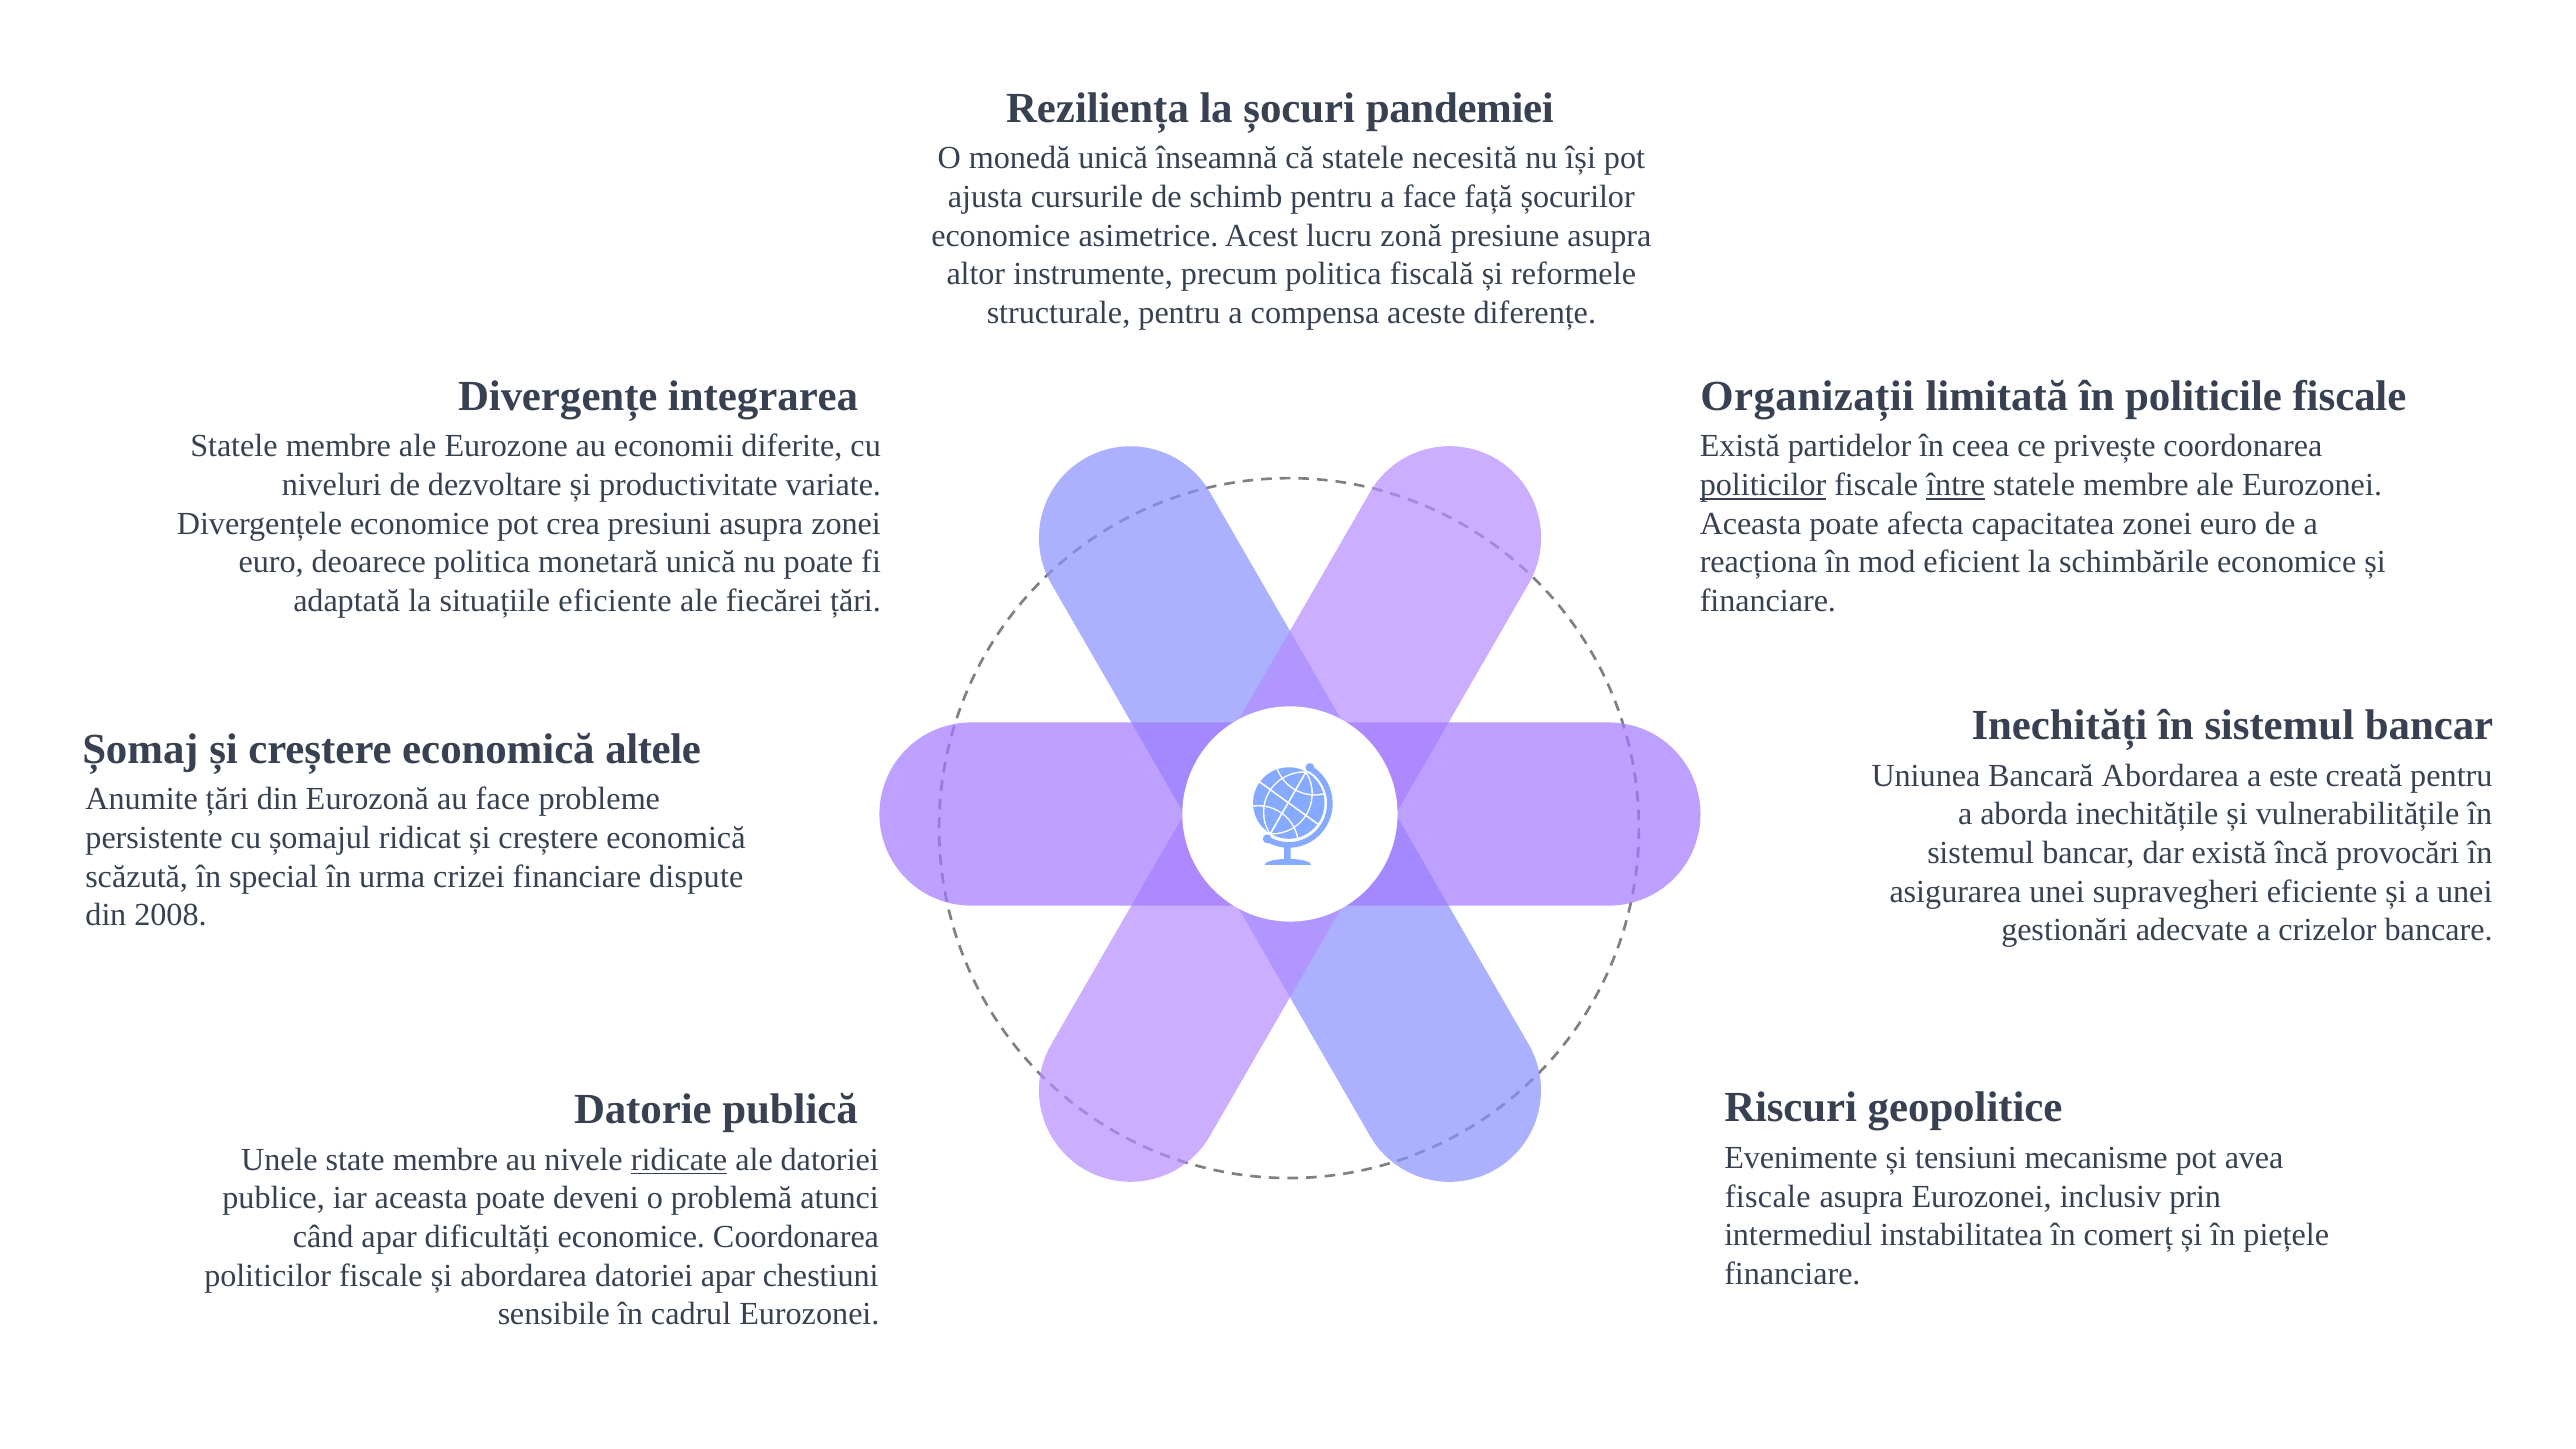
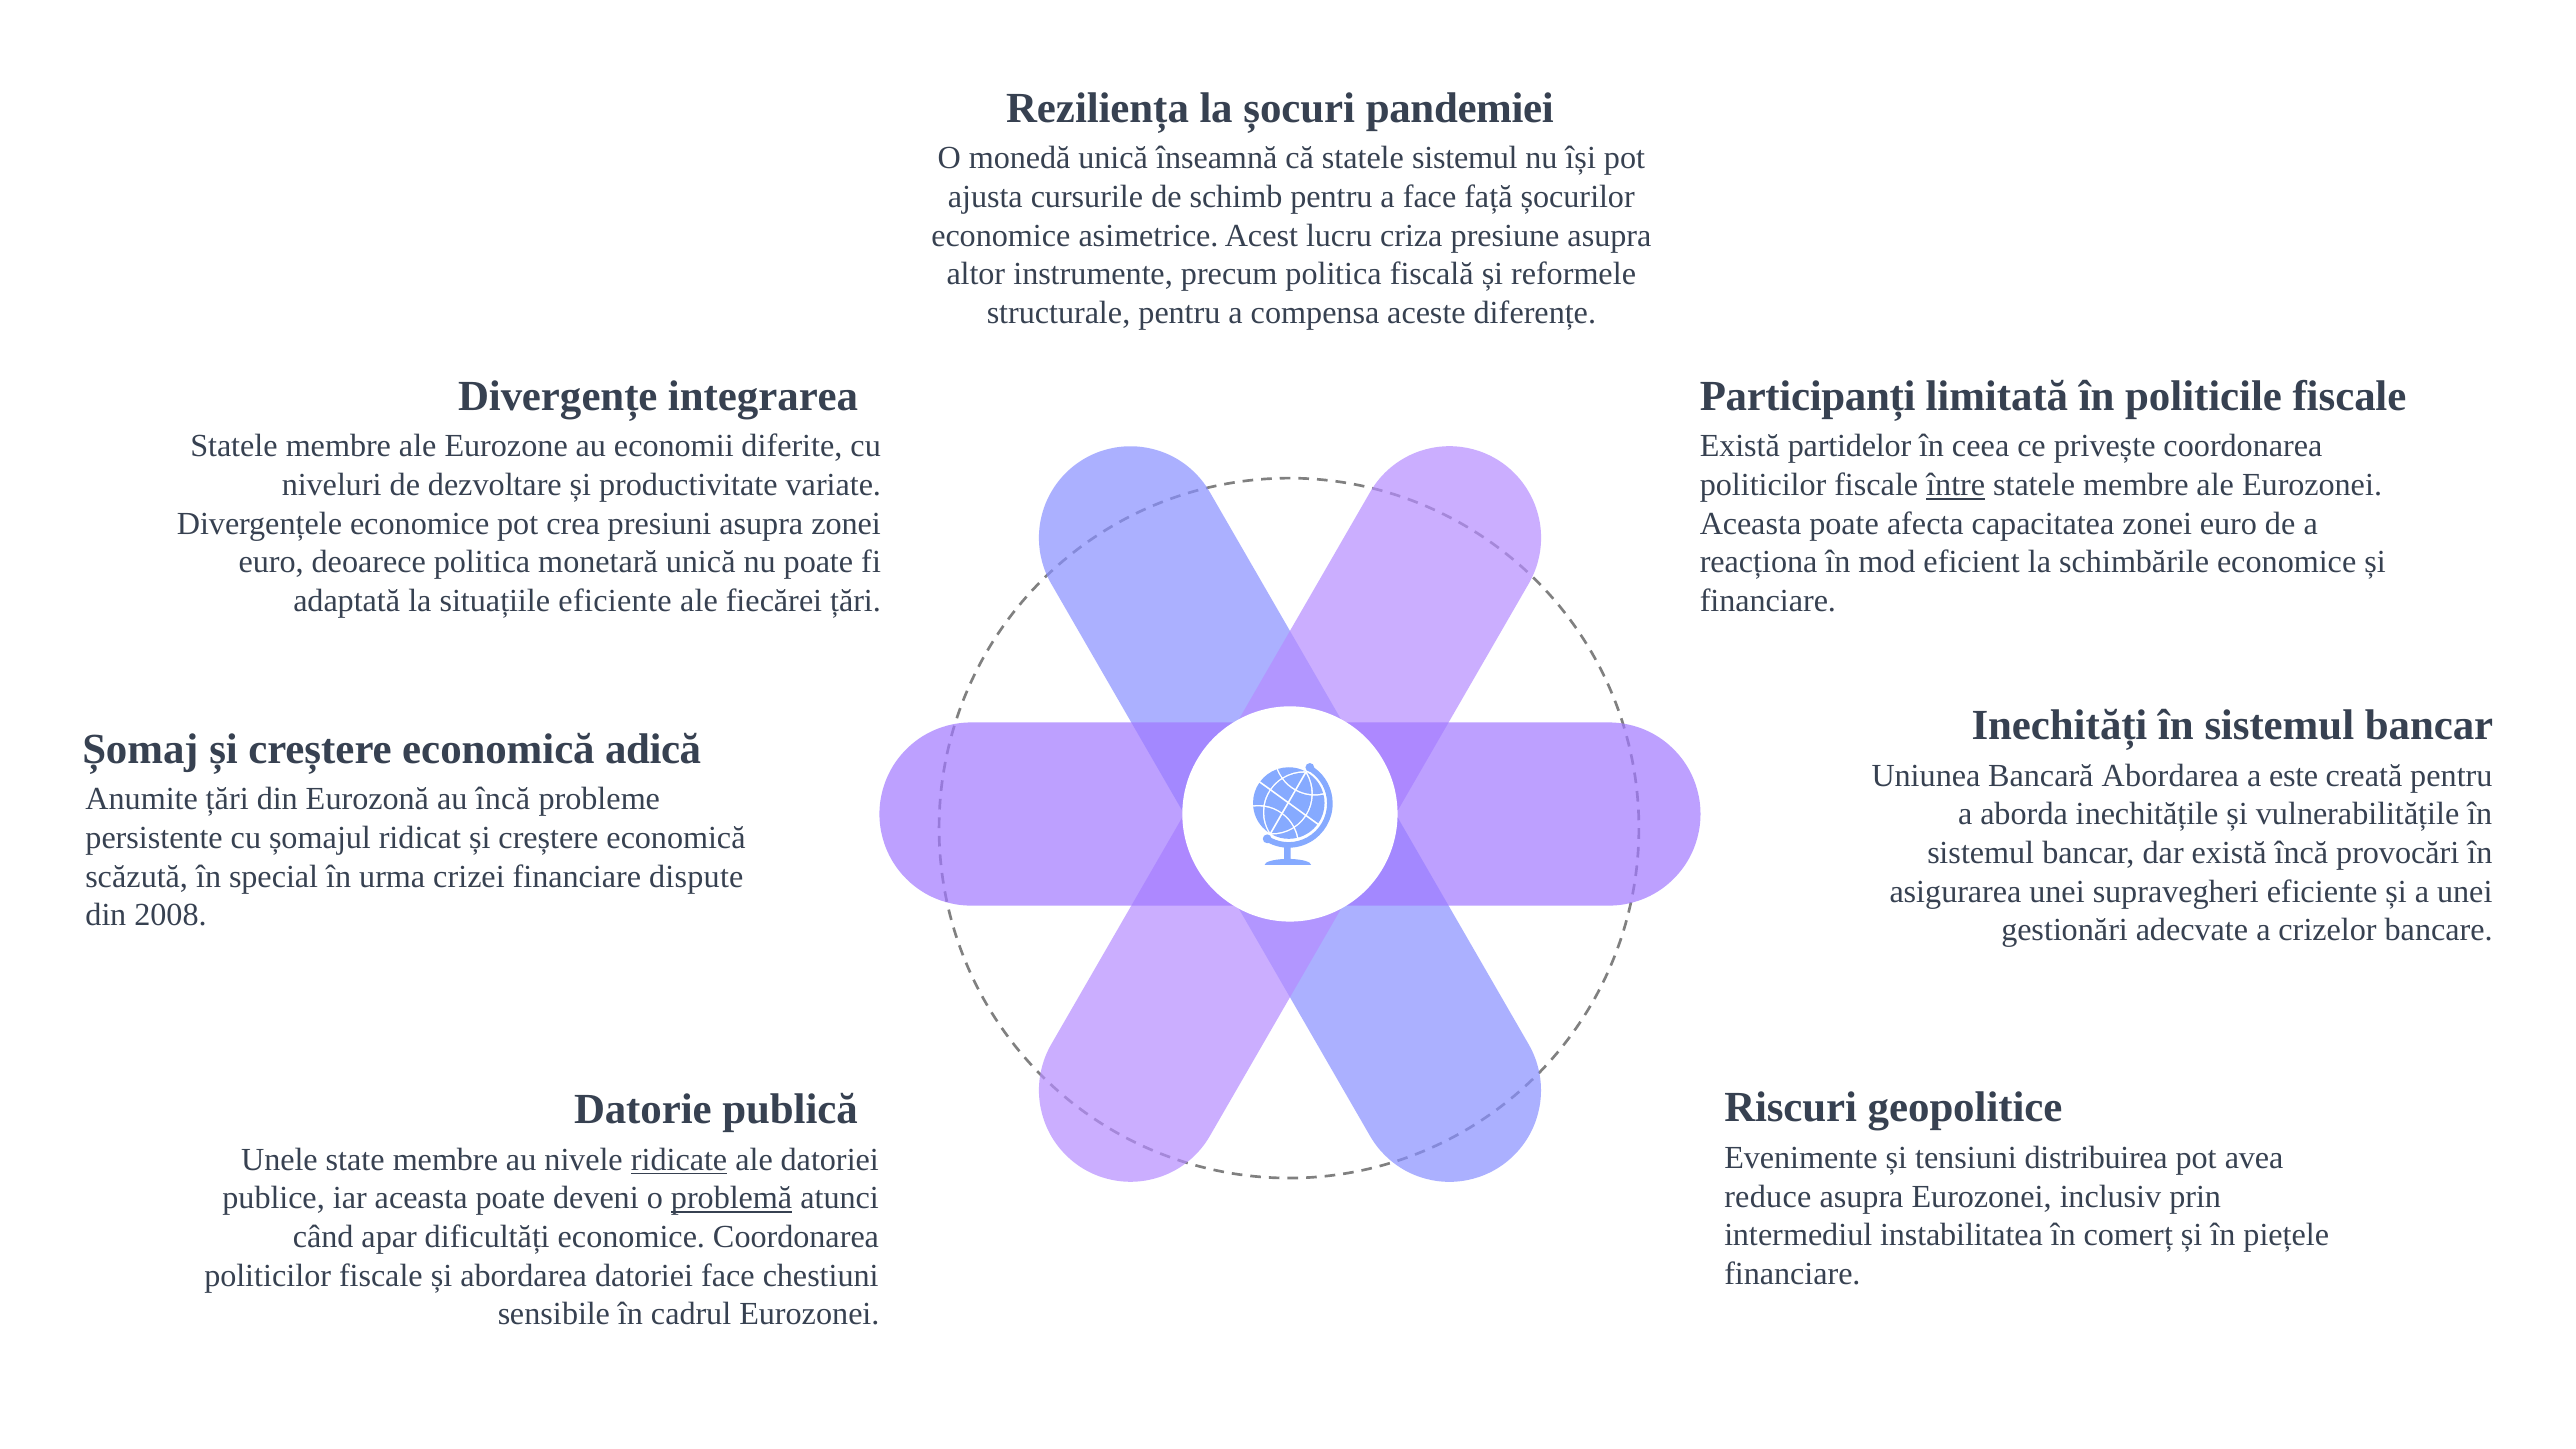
statele necesită: necesită -> sistemul
zonă: zonă -> criza
Organizații: Organizații -> Participanți
politicilor at (1763, 485) underline: present -> none
altele: altele -> adică
au face: face -> încă
mecanisme: mecanisme -> distribuirea
fiscale at (1768, 1197): fiscale -> reduce
problemă underline: none -> present
datoriei apar: apar -> face
